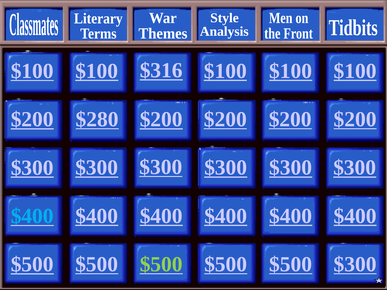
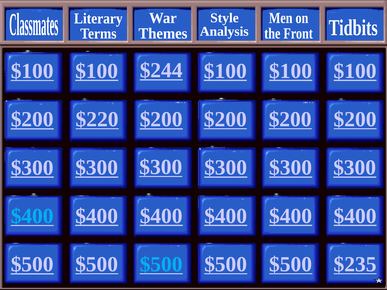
$316: $316 -> $244
$280: $280 -> $220
$500 at (161, 265) colour: light green -> light blue
$300 at (355, 265): $300 -> $235
